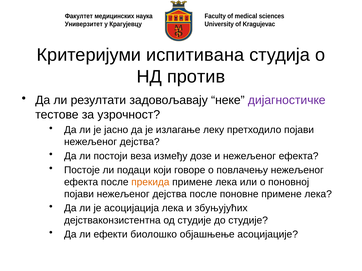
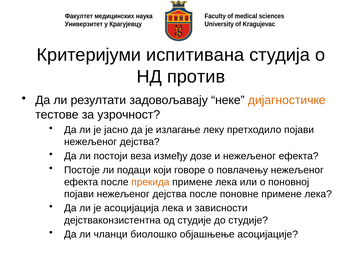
дијагностичке colour: purple -> orange
збуњујућих: збуњујућих -> зависности
ефекти: ефекти -> чланци
